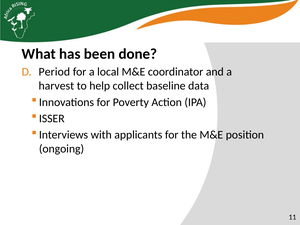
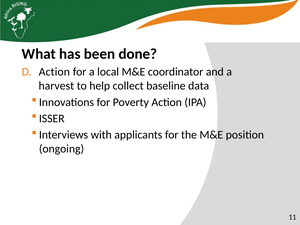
Period at (54, 72): Period -> Action
